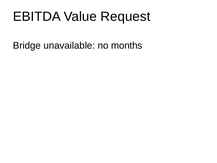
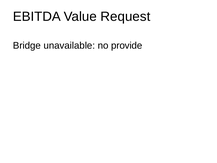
months: months -> provide
